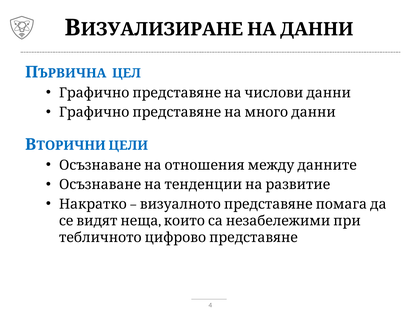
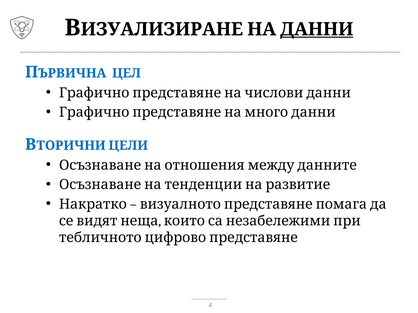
ДАННИ underline: none -> present
